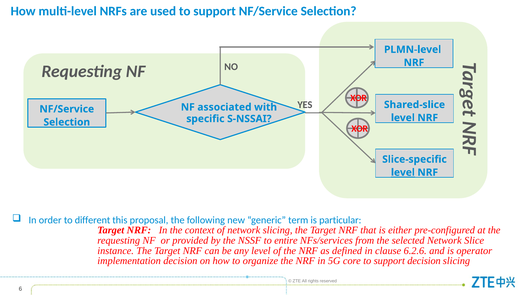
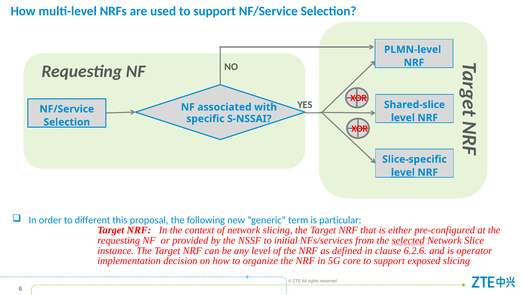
entire: entire -> initial
selected underline: none -> present
support decision: decision -> exposed
